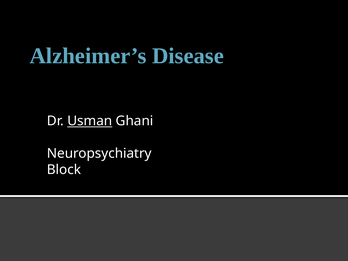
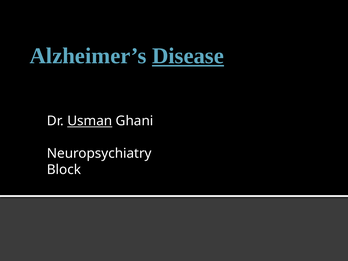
Disease underline: none -> present
